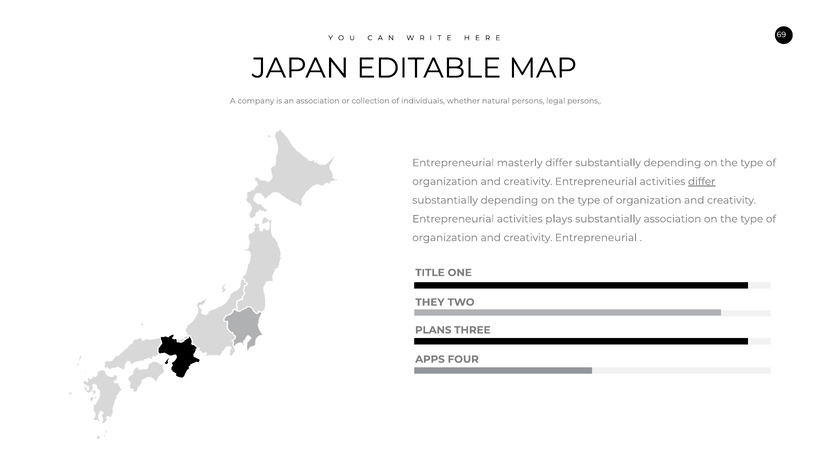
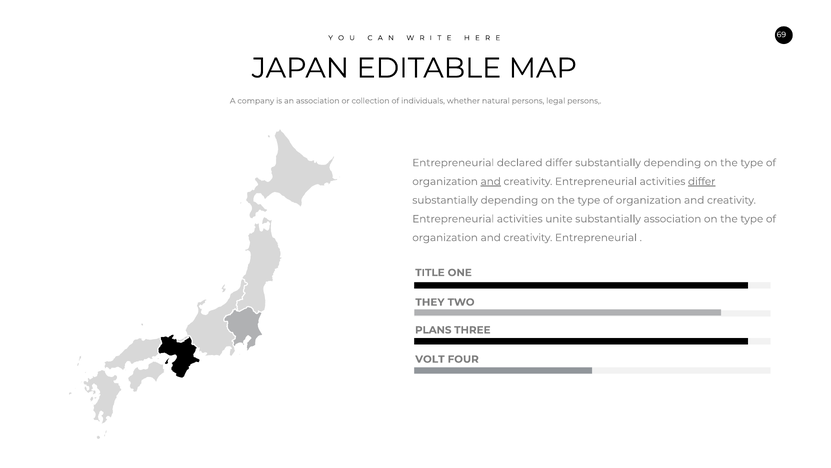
masterly: masterly -> declared
and at (491, 181) underline: none -> present
plays: plays -> unite
APPS: APPS -> VOLT
